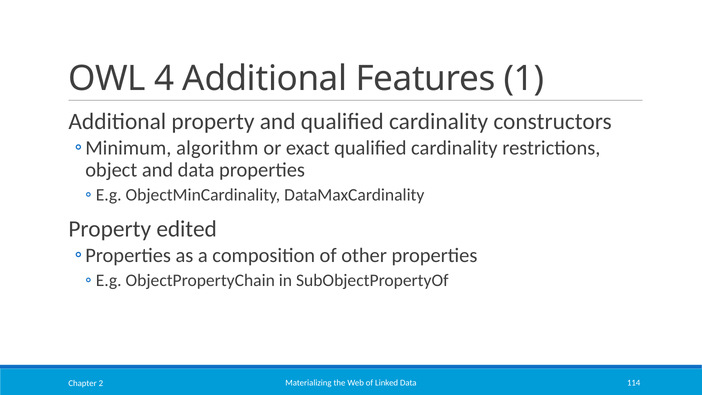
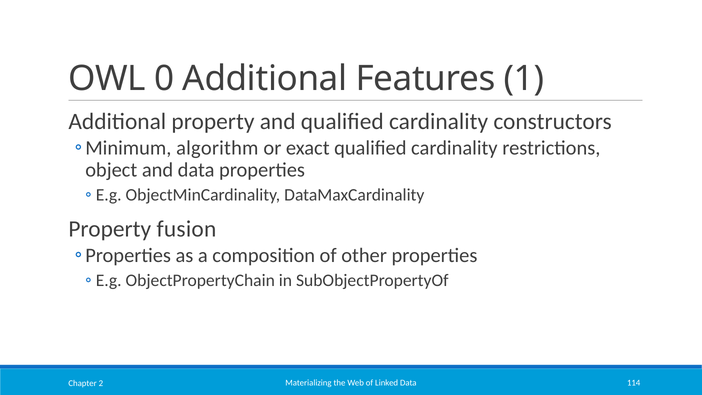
4: 4 -> 0
edited: edited -> fusion
